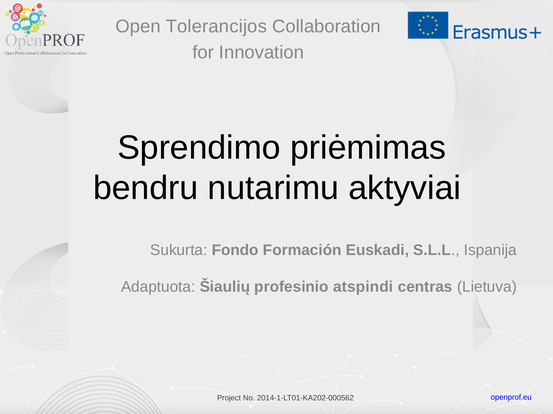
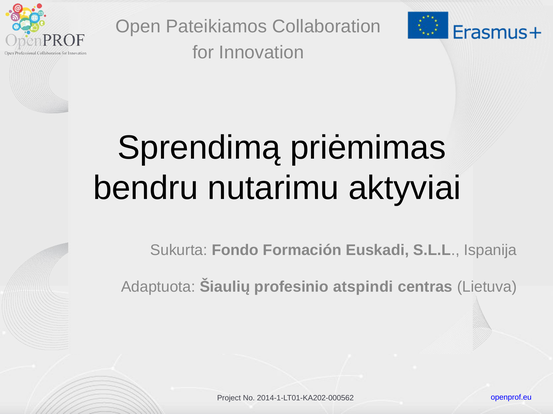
Tolerancijos: Tolerancijos -> Pateikiamos
Sprendimo: Sprendimo -> Sprendimą
